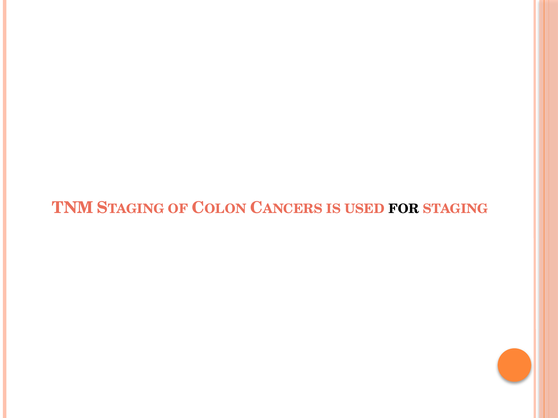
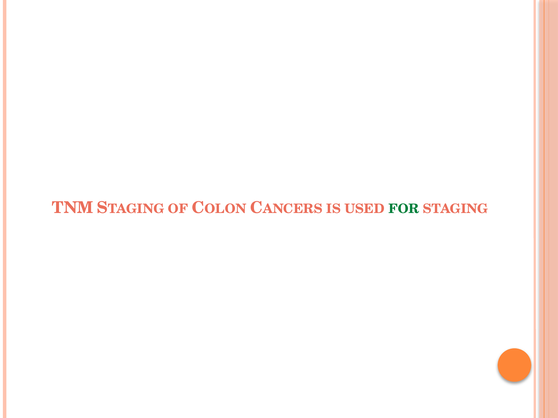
FOR colour: black -> green
